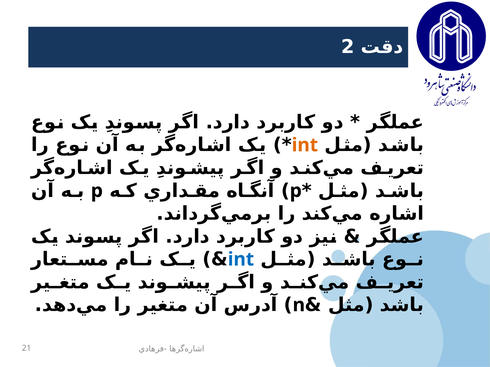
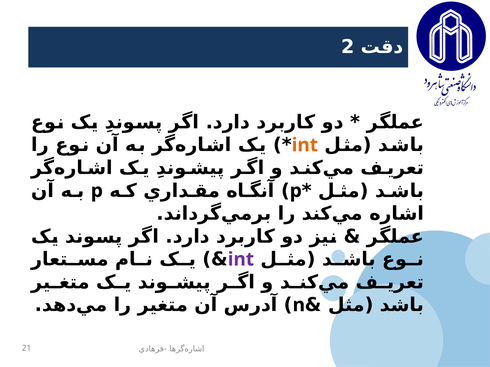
int at (241, 260) colour: blue -> purple
